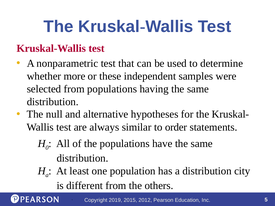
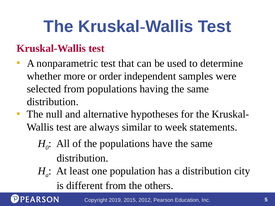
these: these -> order
order: order -> week
